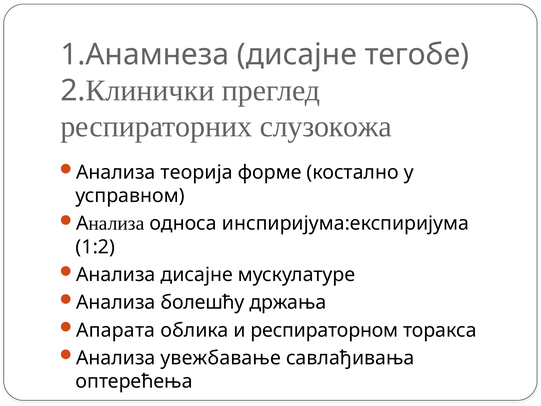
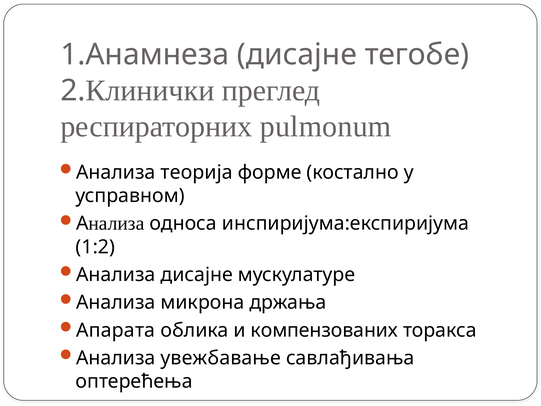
слузокожа: слузокожа -> pulmonum
болешћу: болешћу -> микрона
респираторном: респираторном -> компензованих
